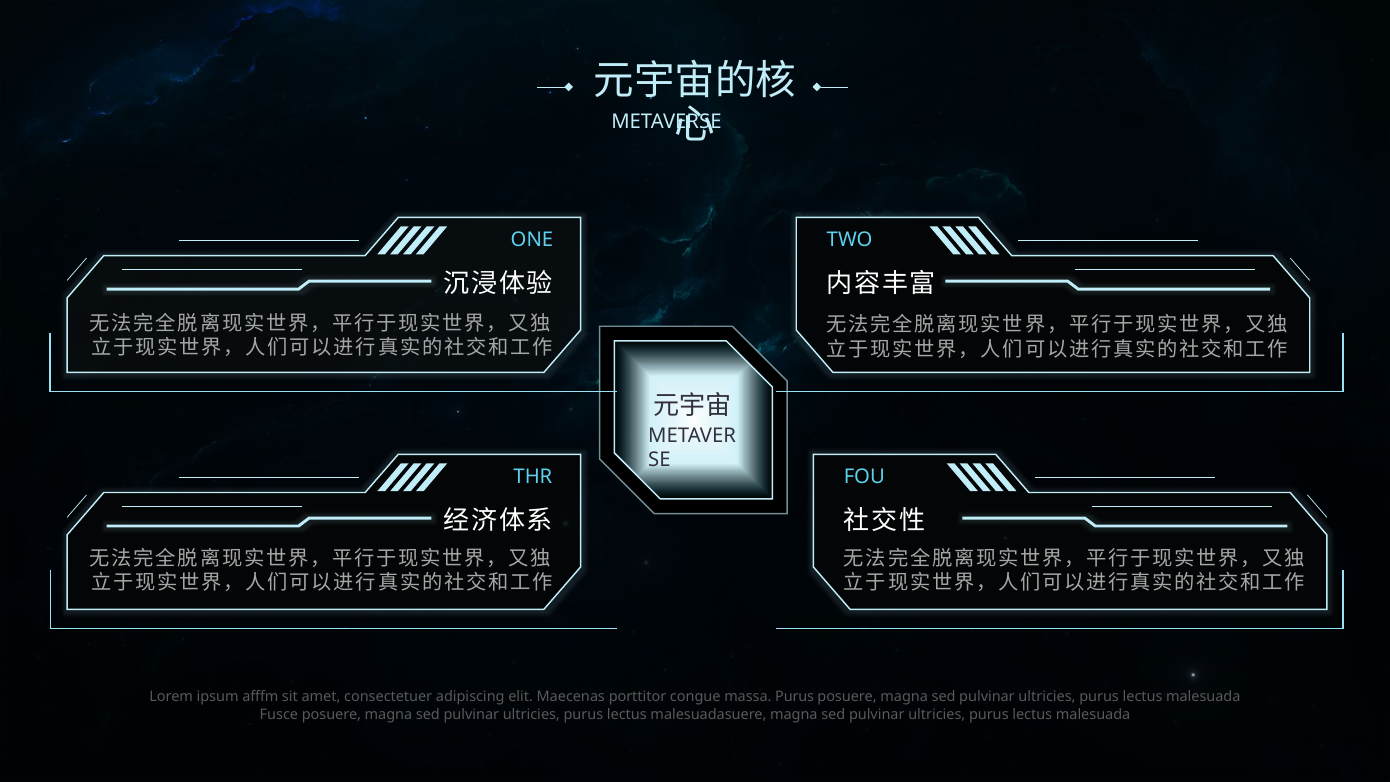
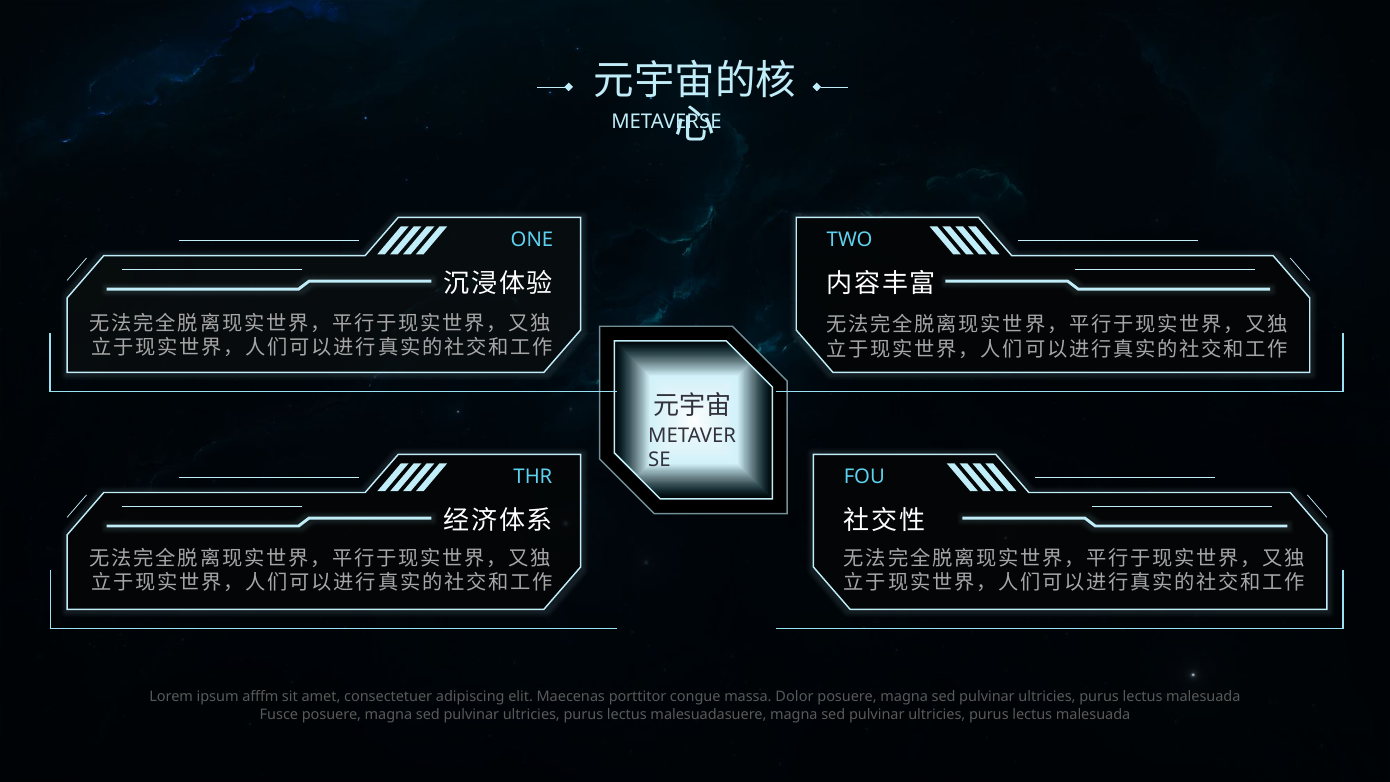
massa Purus: Purus -> Dolor
